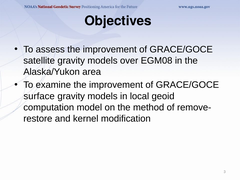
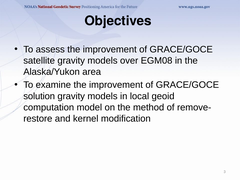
surface: surface -> solution
